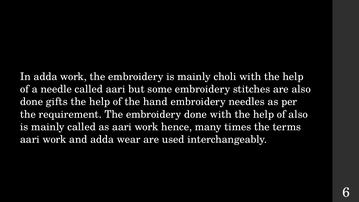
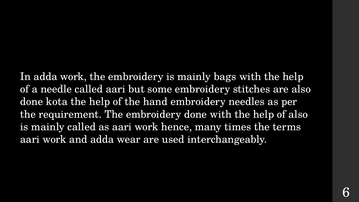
choli: choli -> bags
gifts: gifts -> kota
